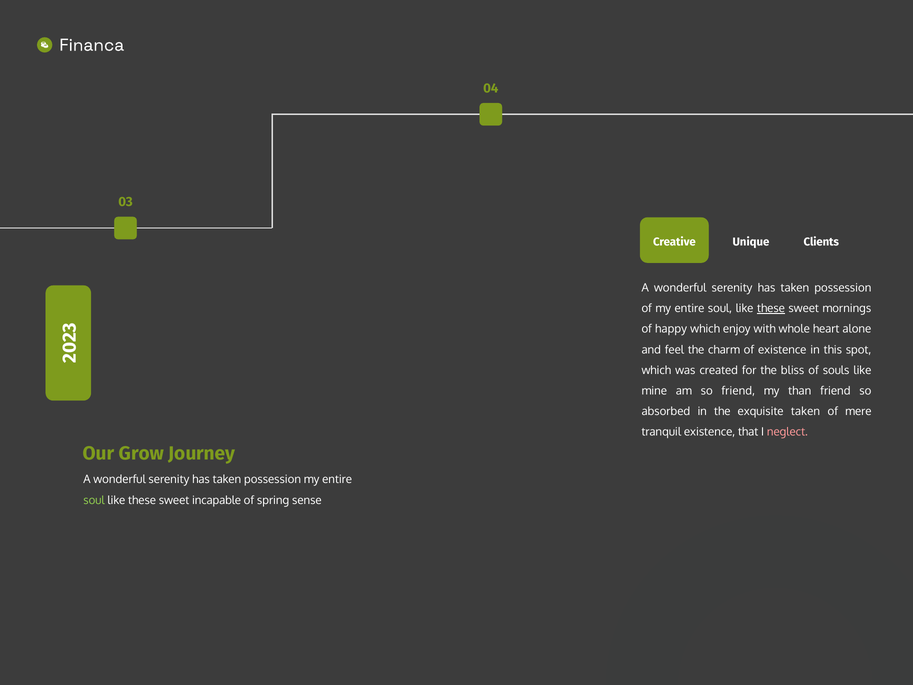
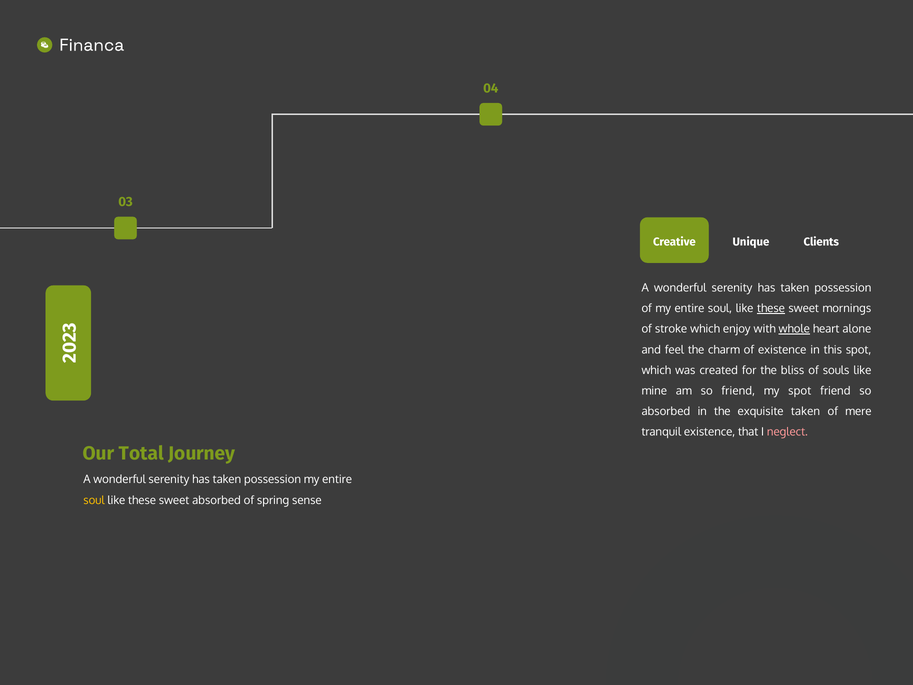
happy: happy -> stroke
whole underline: none -> present
my than: than -> spot
Grow: Grow -> Total
soul at (94, 500) colour: light green -> yellow
sweet incapable: incapable -> absorbed
